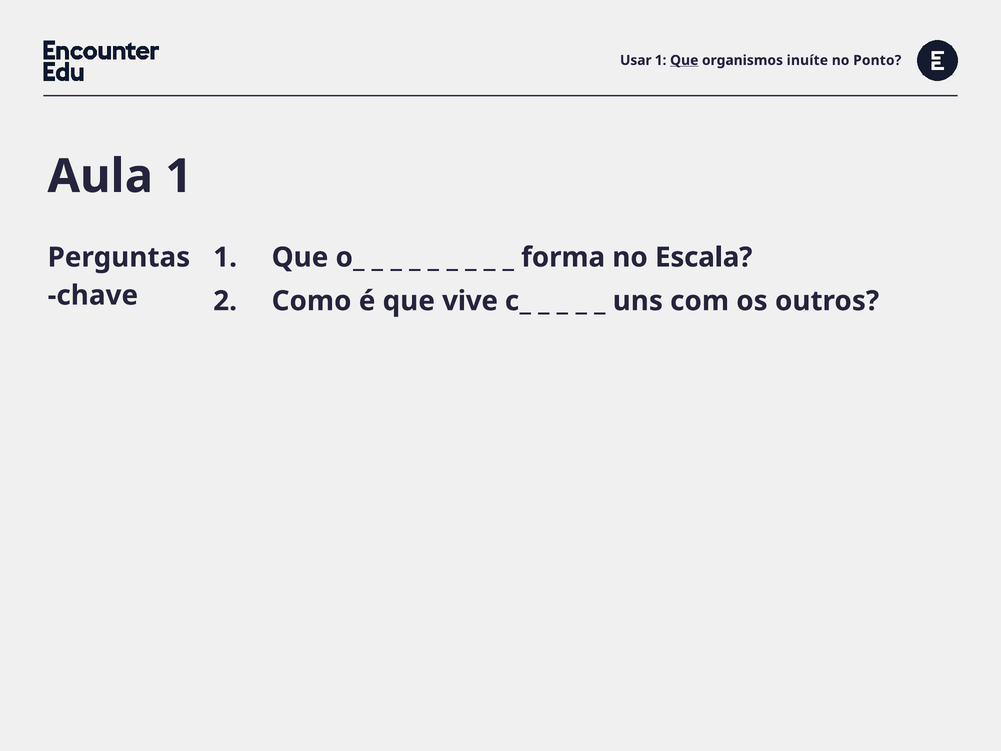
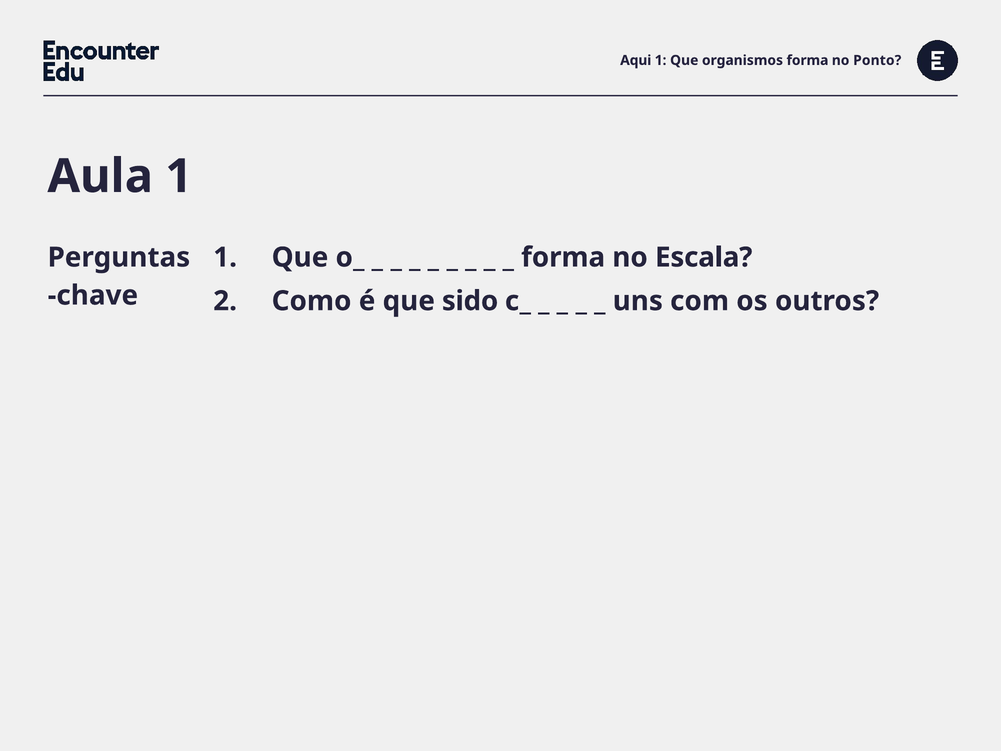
Usar: Usar -> Aqui
Que at (684, 60) underline: present -> none
organismos inuíte: inuíte -> forma
vive: vive -> sido
